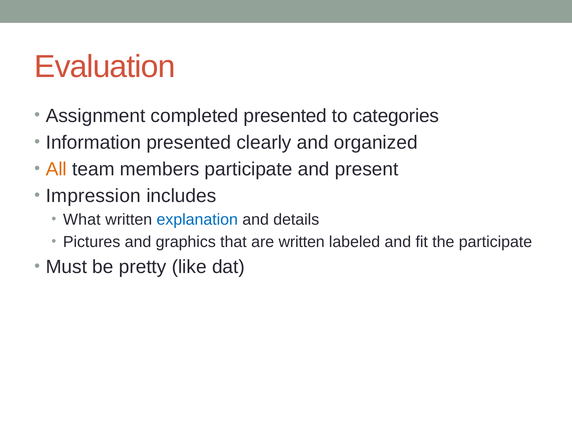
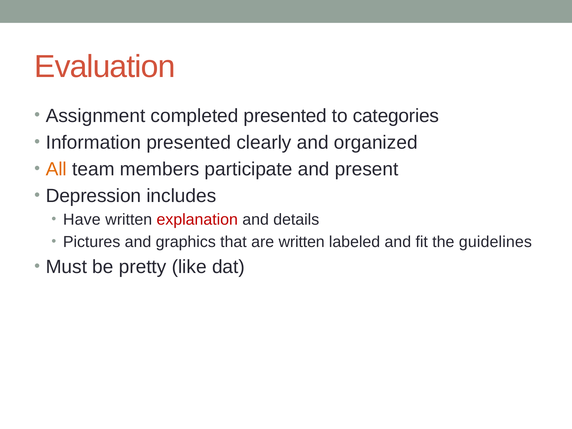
Impression: Impression -> Depression
What: What -> Have
explanation colour: blue -> red
the participate: participate -> guidelines
